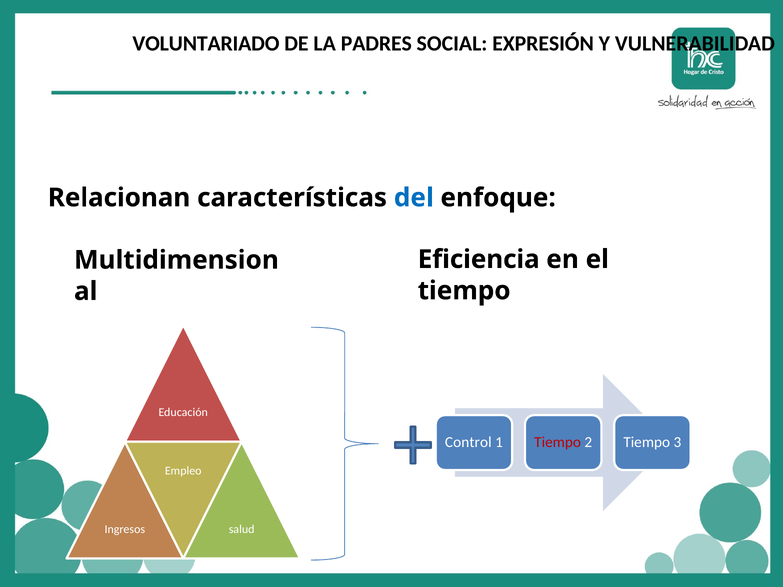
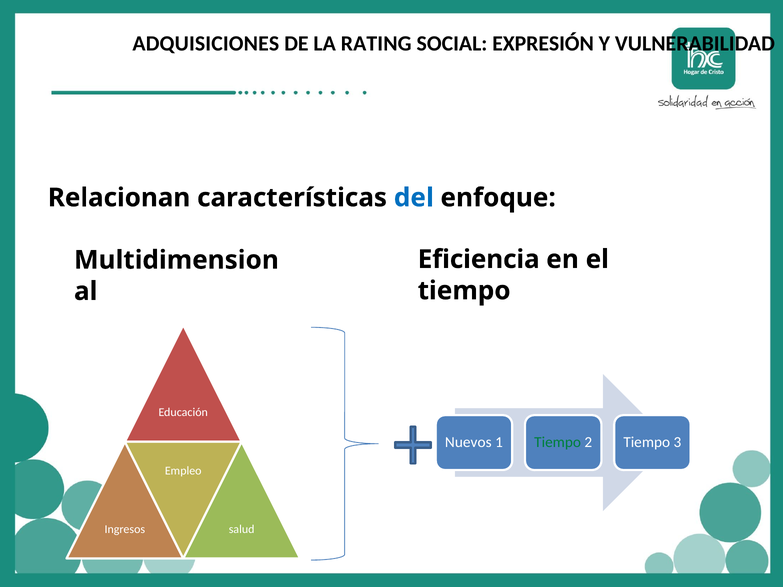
VOLUNTARIADO: VOLUNTARIADO -> ADQUISICIONES
PADRES: PADRES -> RATING
Control: Control -> Nuevos
Tiempo at (558, 443) colour: red -> green
